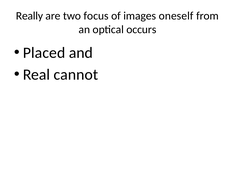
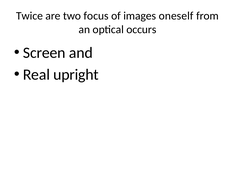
Really: Really -> Twice
Placed: Placed -> Screen
cannot: cannot -> upright
